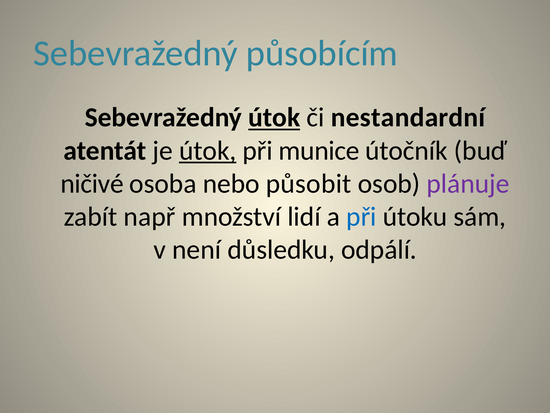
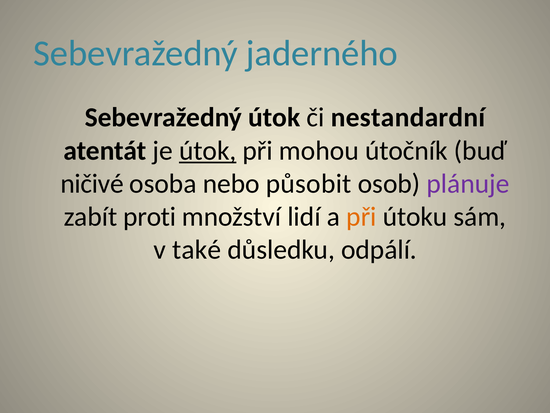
působícím: působícím -> jaderného
útok at (274, 117) underline: present -> none
munice: munice -> mohou
např: např -> proti
při at (361, 216) colour: blue -> orange
není: není -> také
